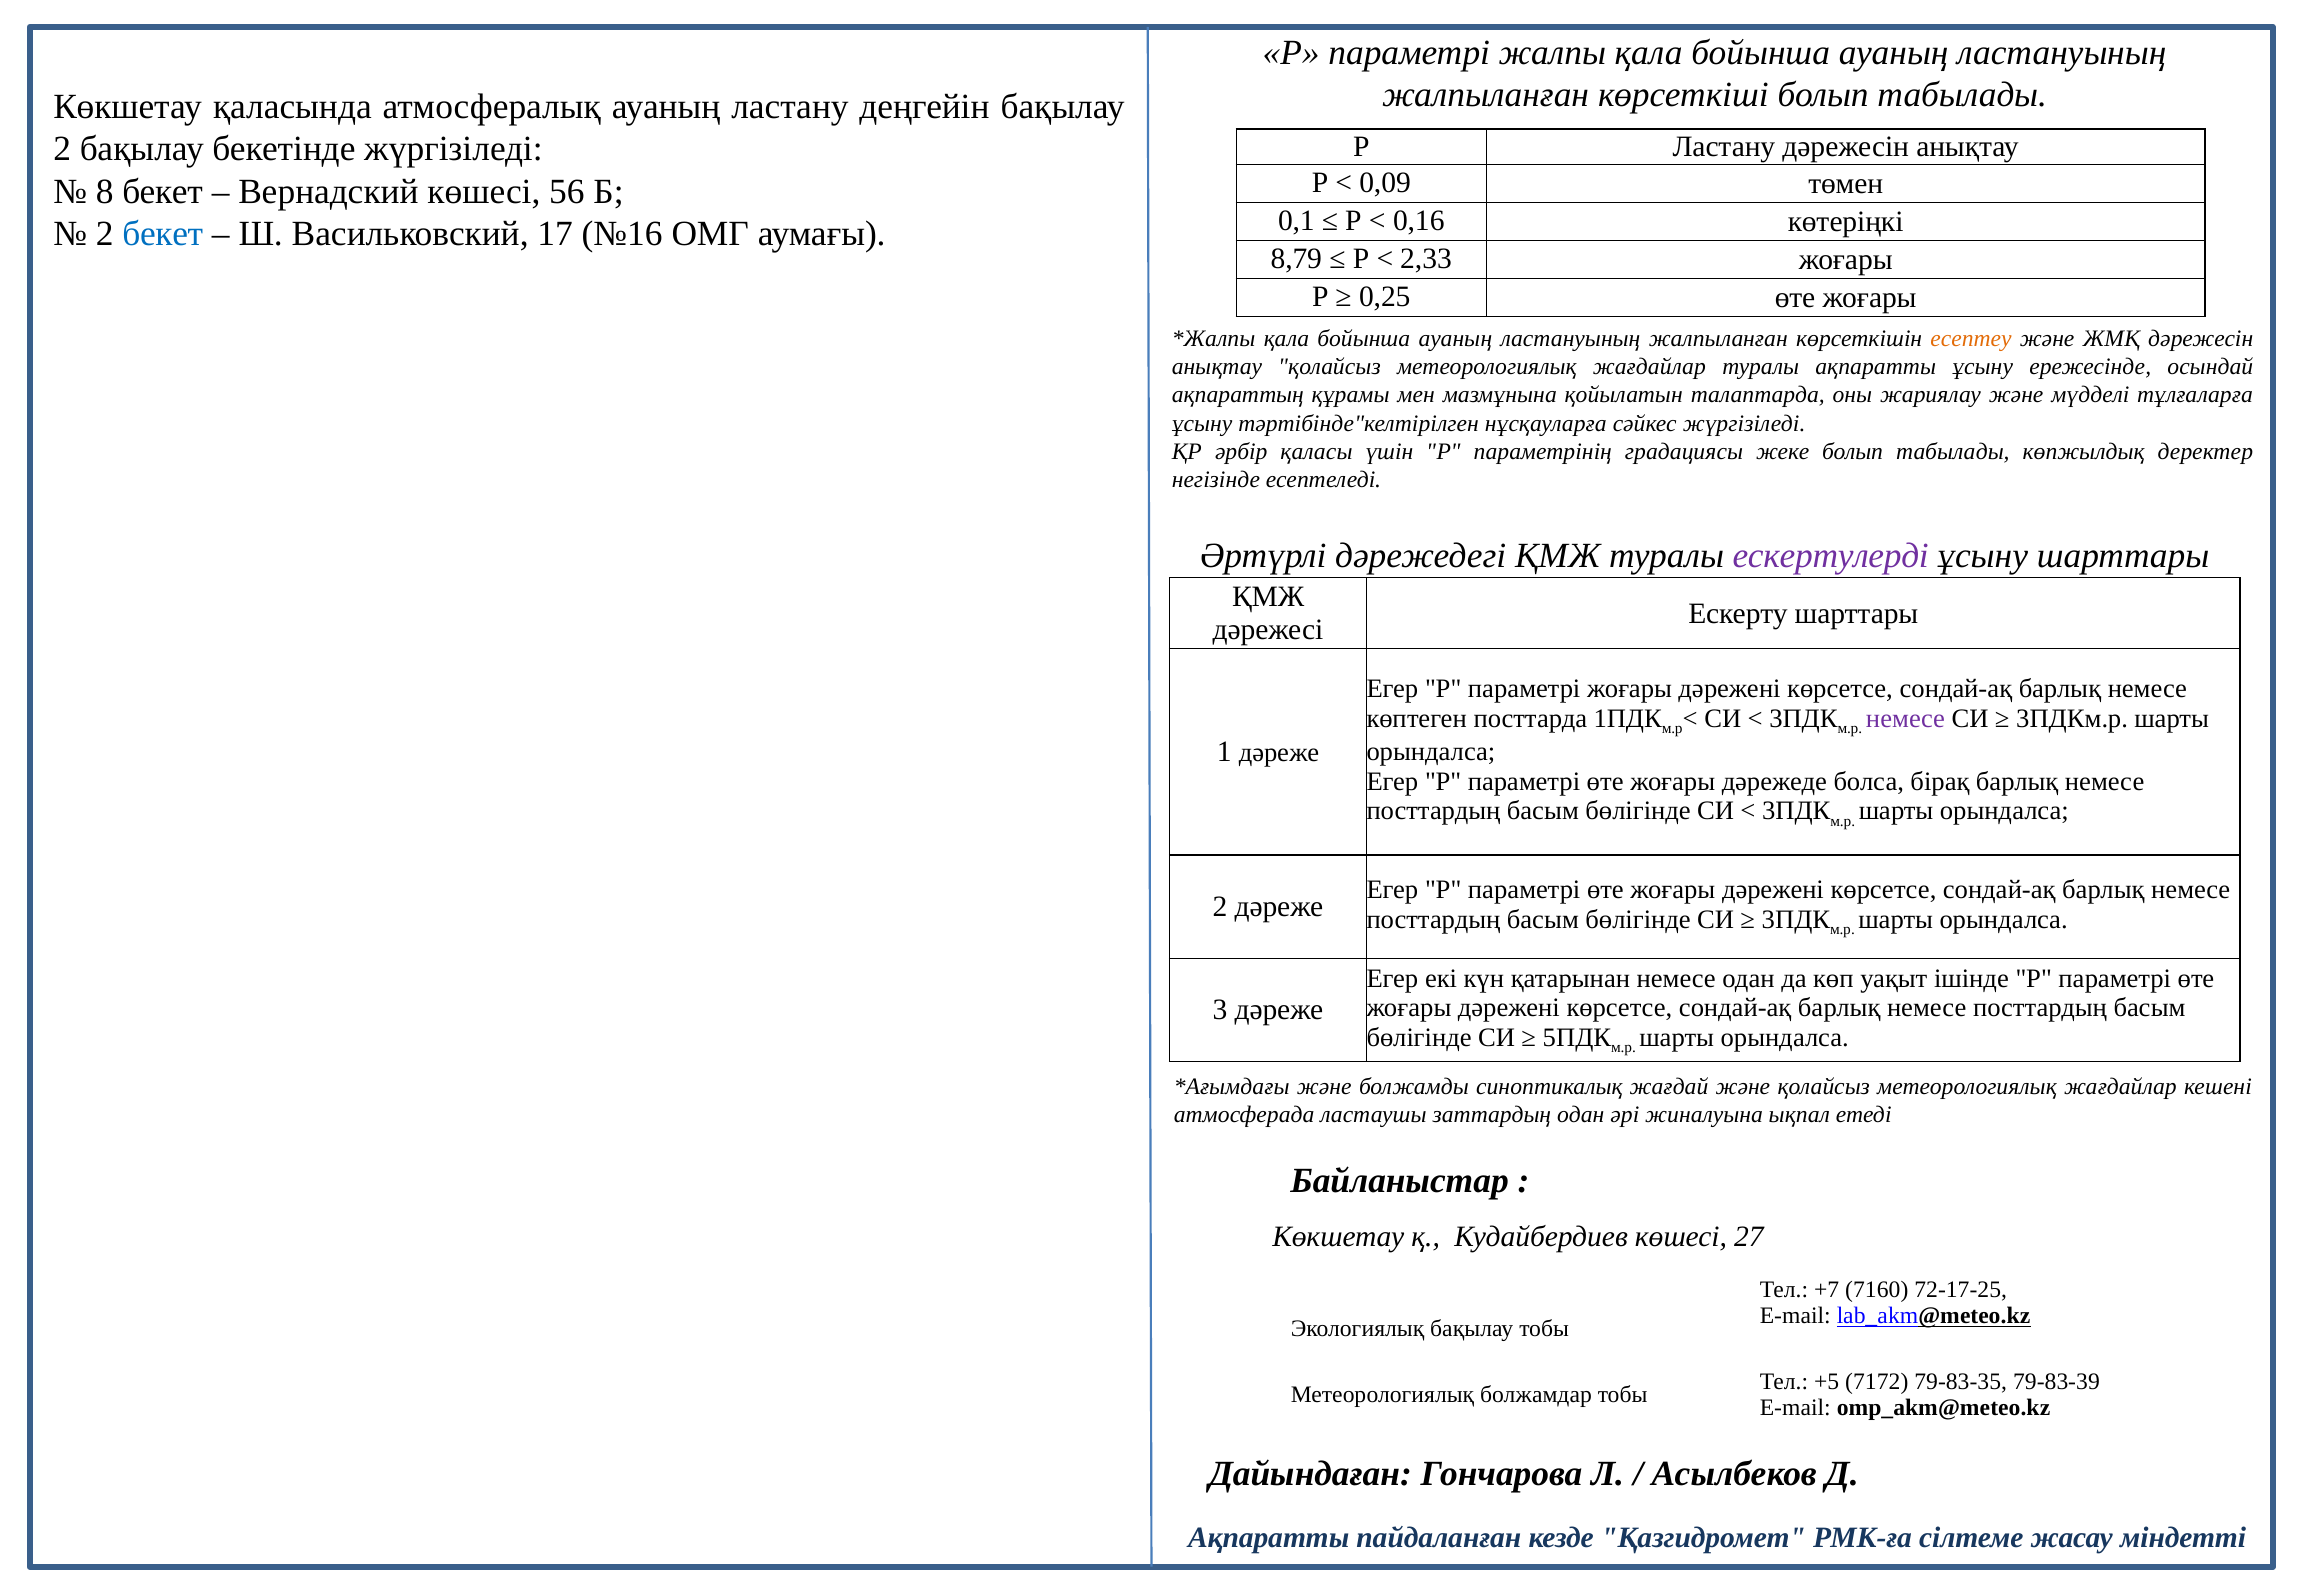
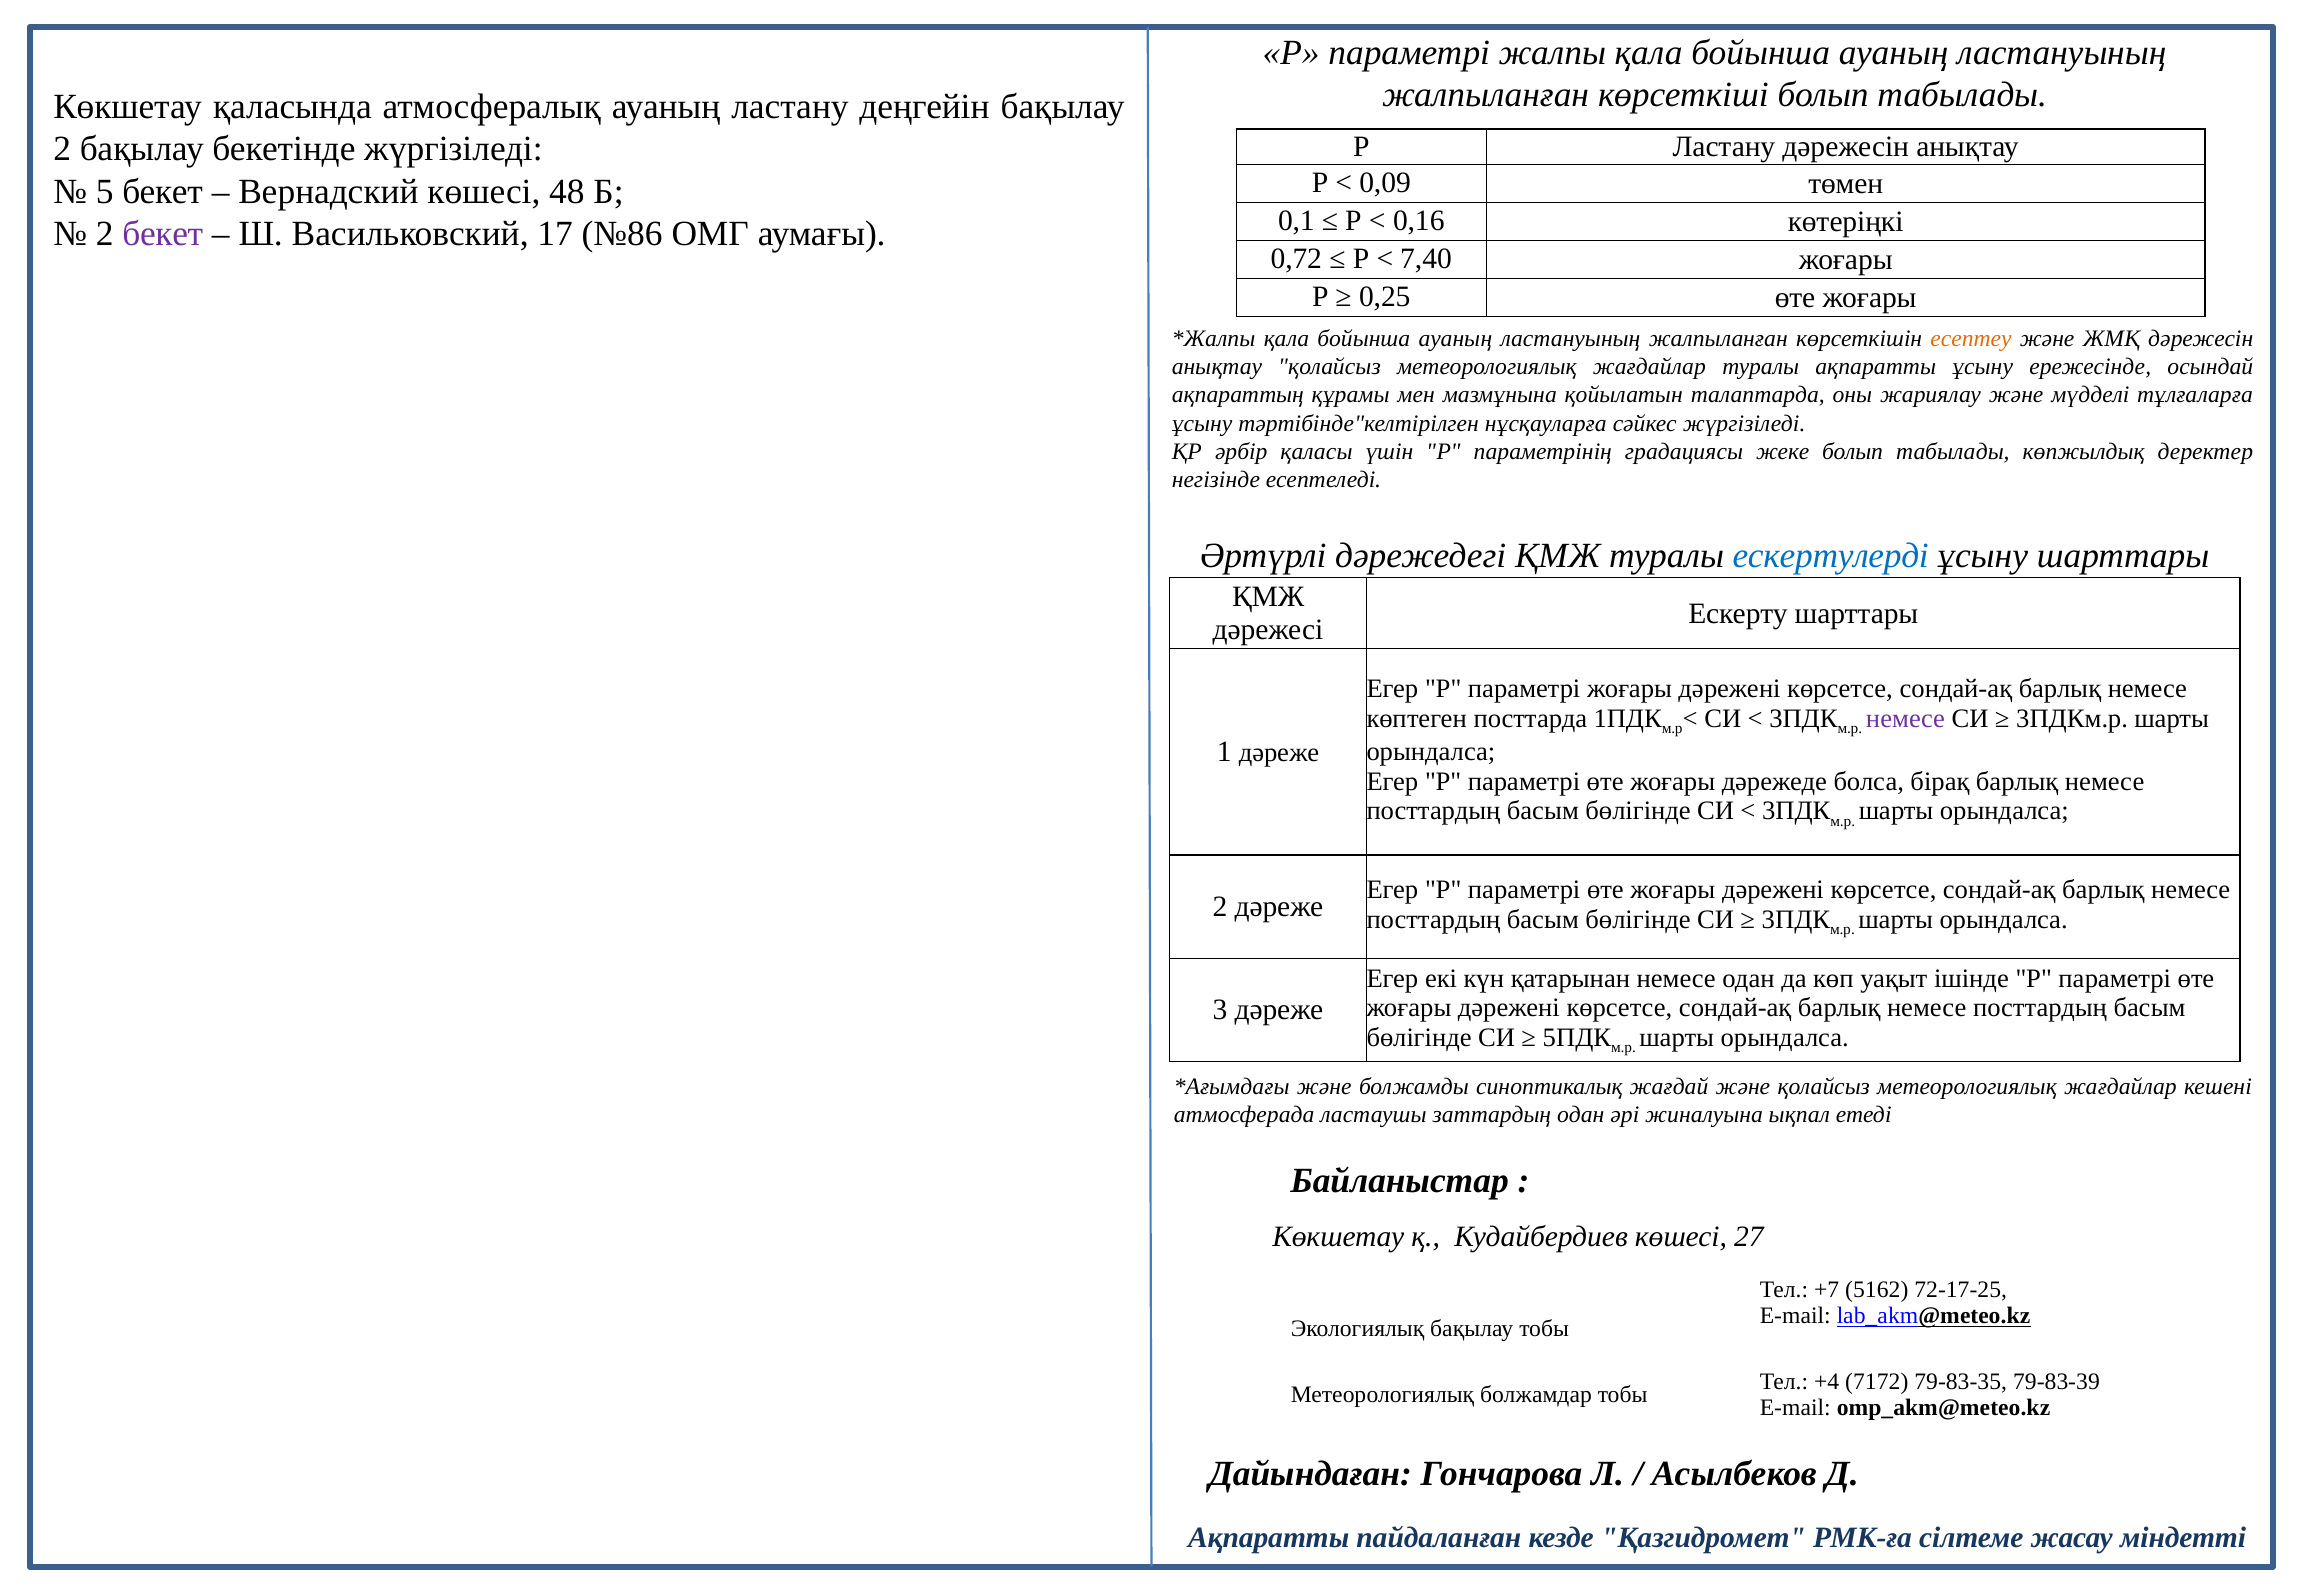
8: 8 -> 5
56: 56 -> 48
бекет at (163, 234) colour: blue -> purple
№16: №16 -> №86
8,79: 8,79 -> 0,72
2,33: 2,33 -> 7,40
ескертулерді colour: purple -> blue
7160: 7160 -> 5162
+5: +5 -> +4
